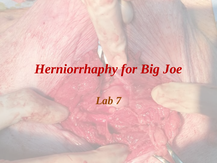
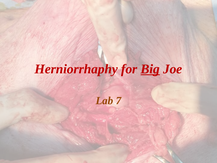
Big underline: none -> present
